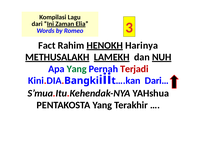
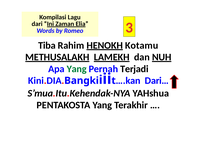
Fact: Fact -> Tiba
Harinya: Harinya -> Kotamu
Terjadi colour: red -> black
